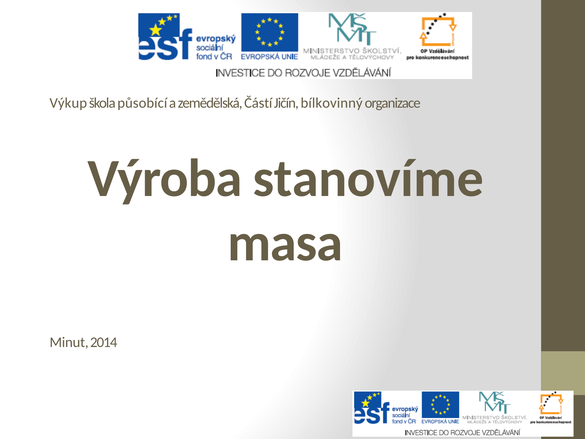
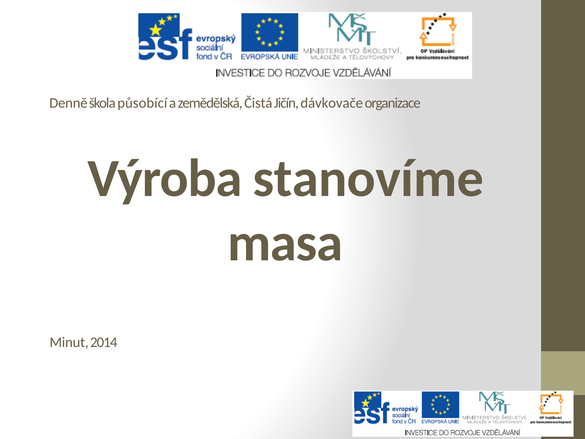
Výkup: Výkup -> Denně
Částí: Částí -> Čistá
bílkovinný: bílkovinný -> dávkovače
